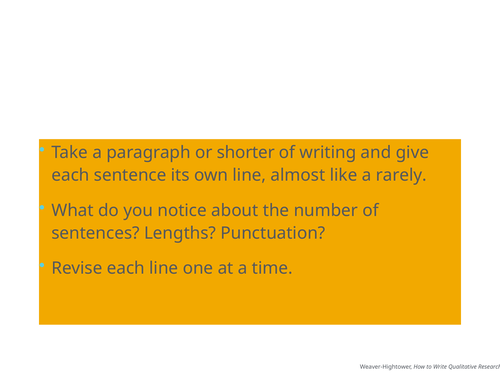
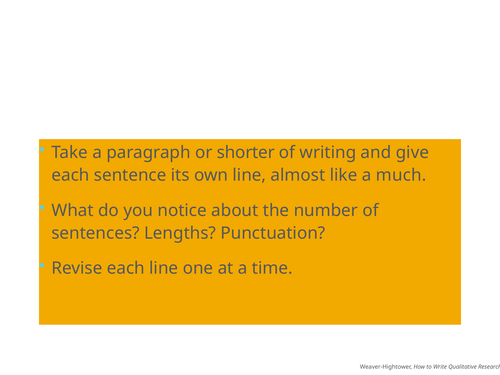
rarely: rarely -> much
